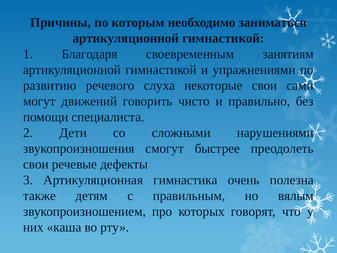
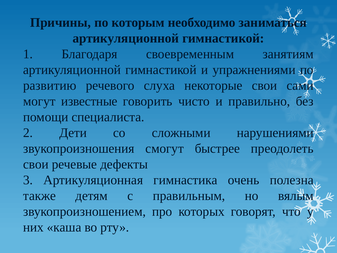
движений: движений -> известные
